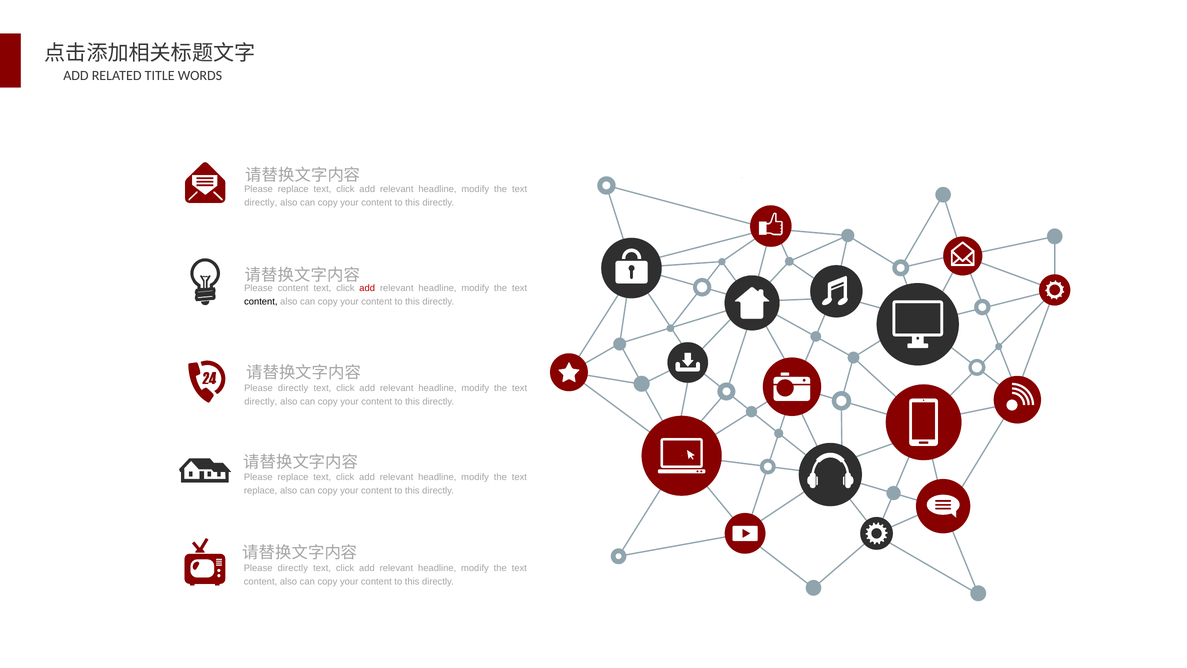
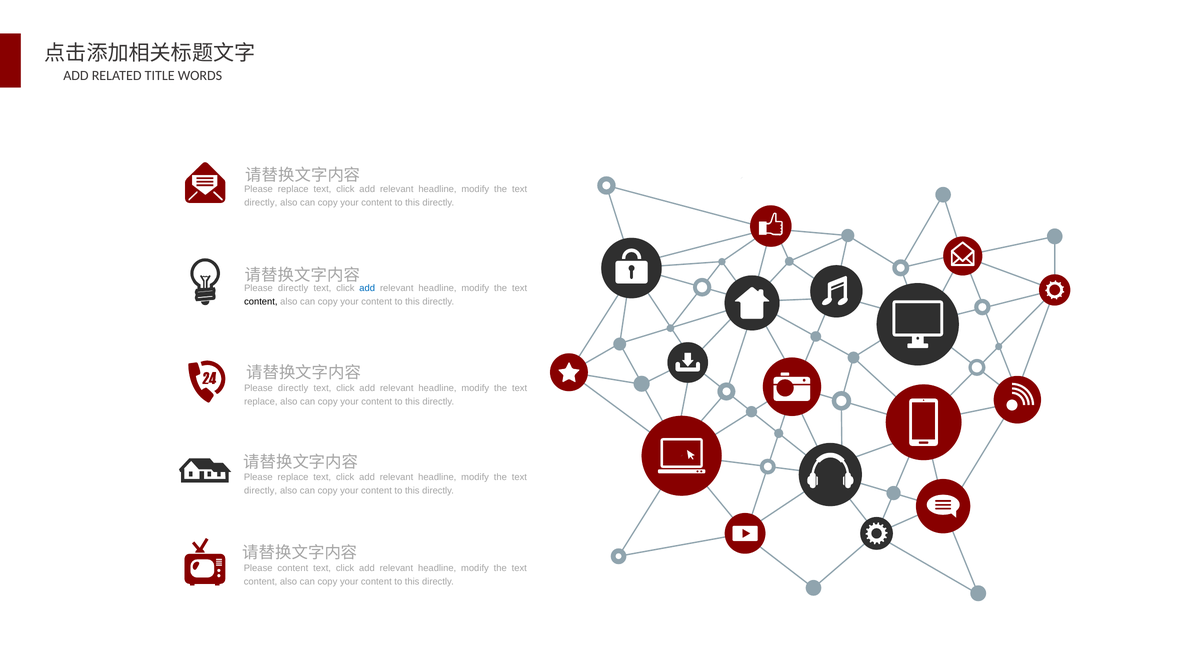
content at (293, 288): content -> directly
add at (367, 288) colour: red -> blue
directly at (261, 402): directly -> replace
replace at (261, 490): replace -> directly
directly at (293, 568): directly -> content
